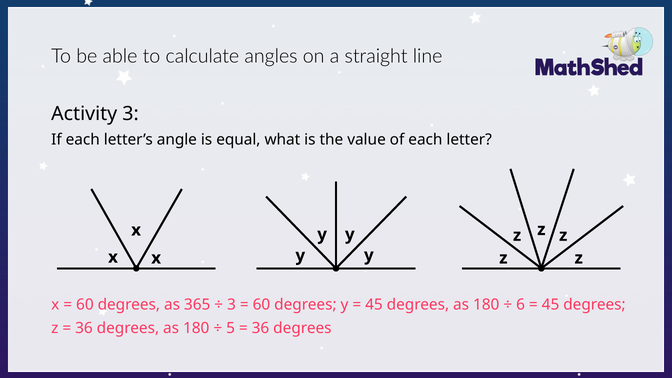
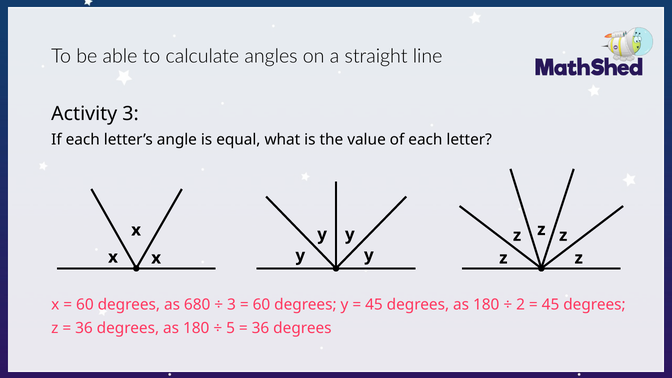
365: 365 -> 680
6: 6 -> 2
